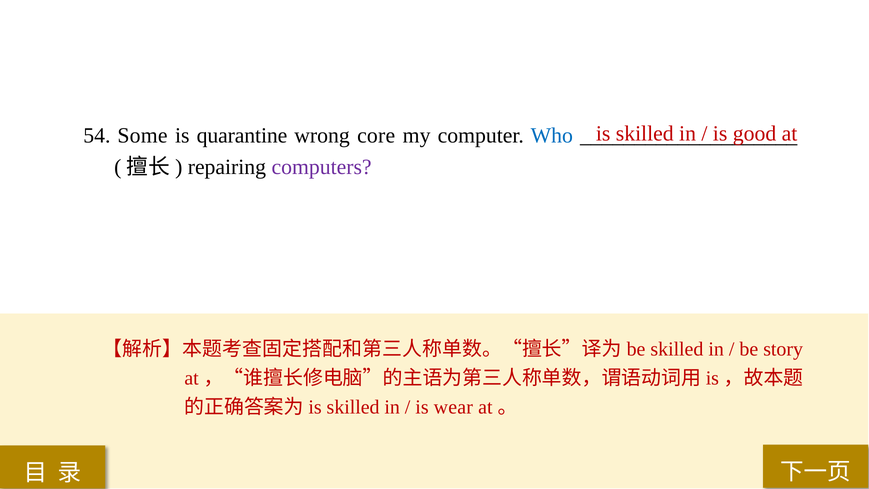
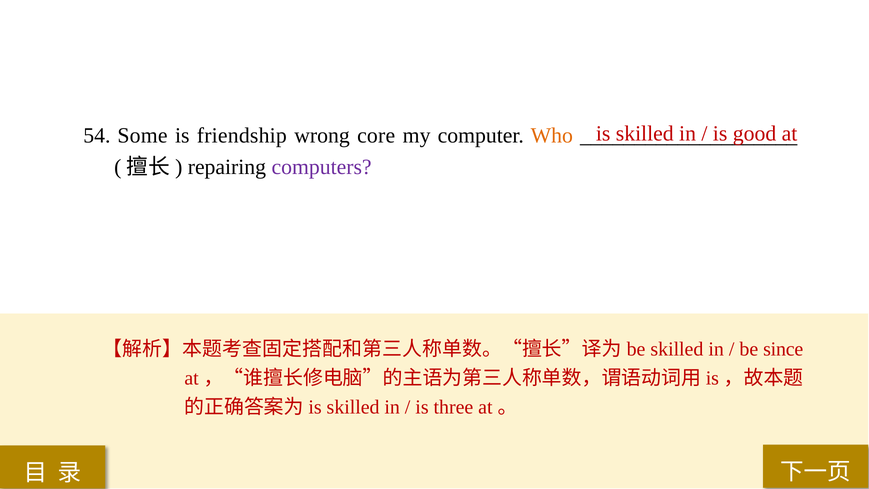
quarantine: quarantine -> friendship
Who colour: blue -> orange
story: story -> since
wear: wear -> three
